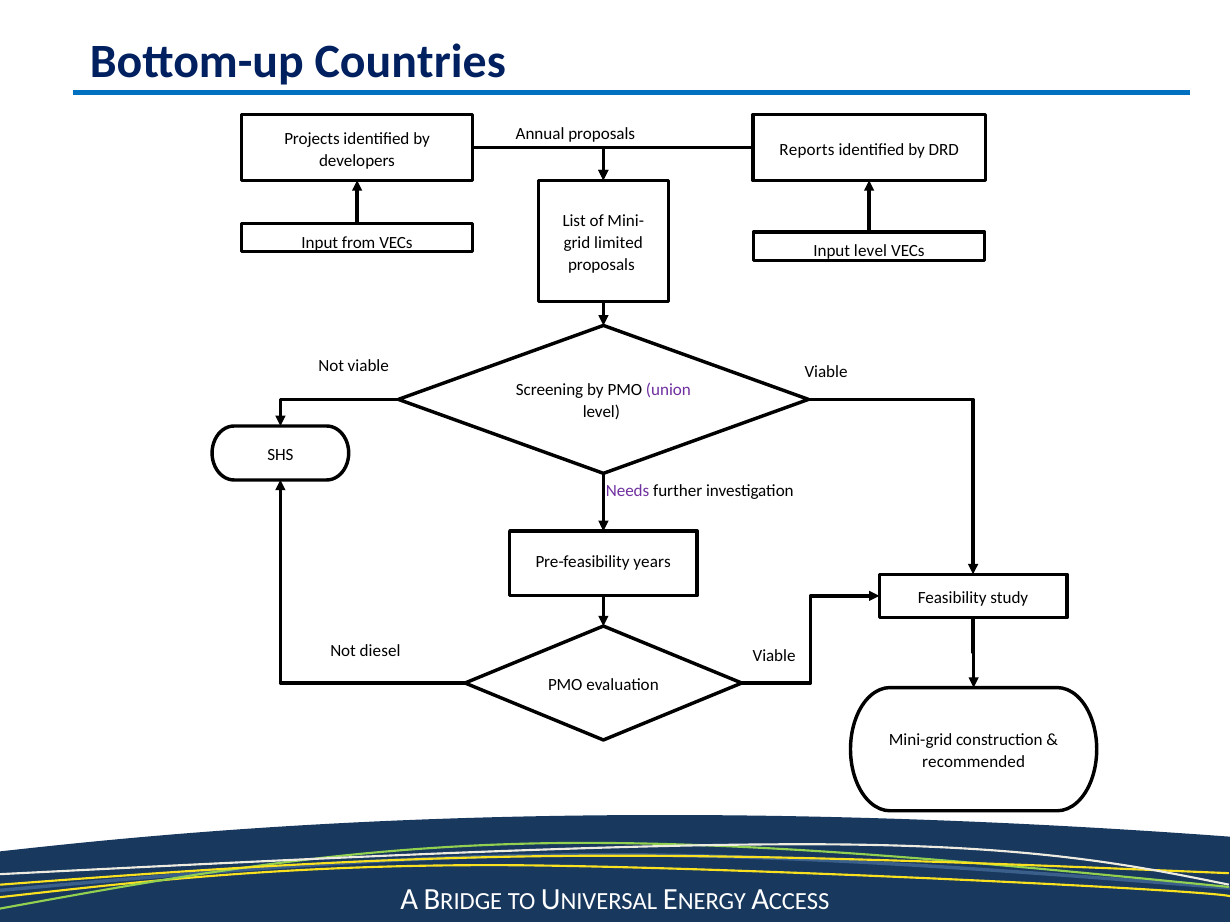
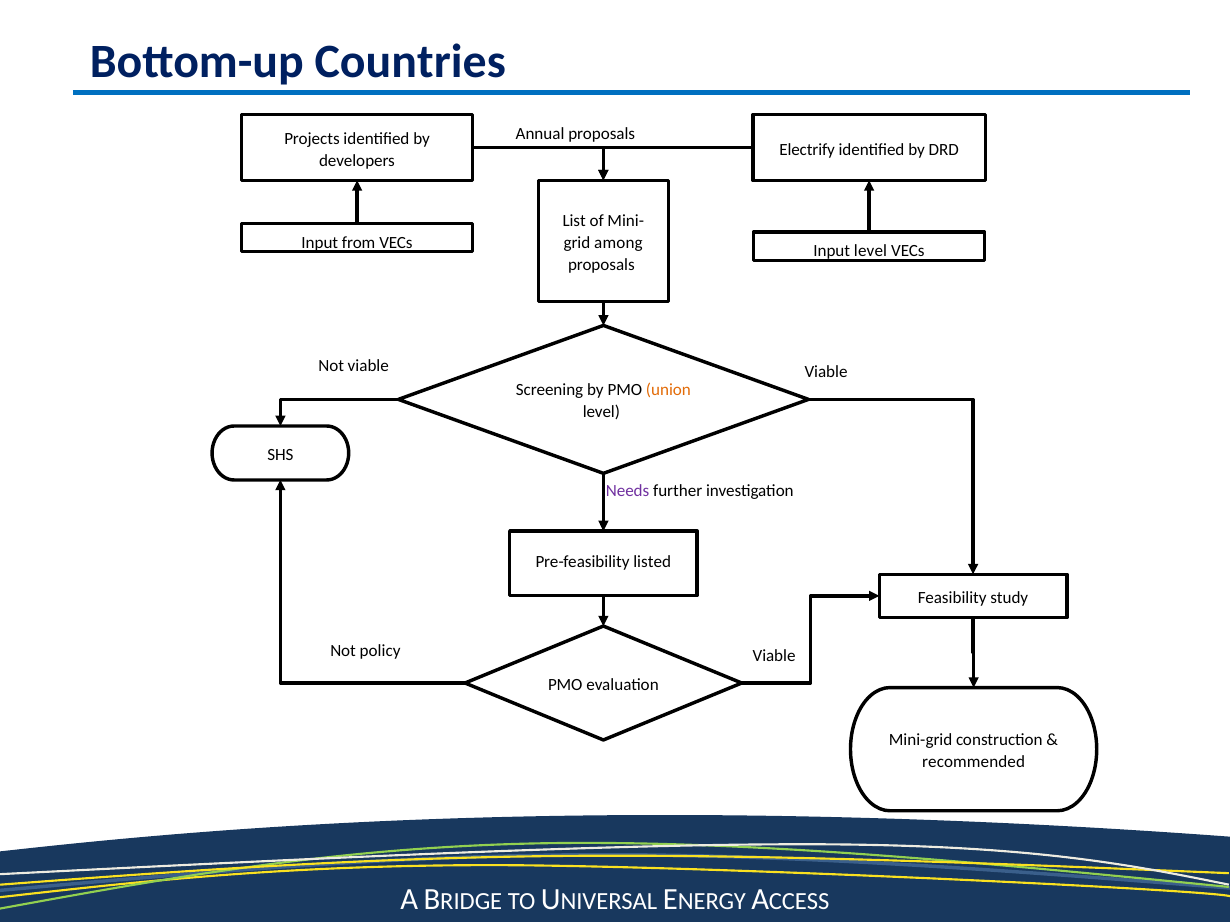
Reports: Reports -> Electrify
limited: limited -> among
union colour: purple -> orange
years: years -> listed
diesel: diesel -> policy
